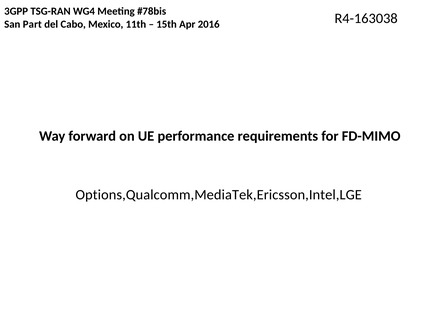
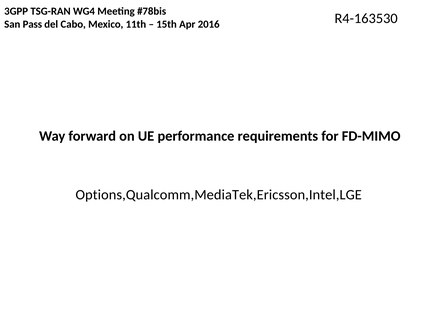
Part: Part -> Pass
R4-163038: R4-163038 -> R4-163530
